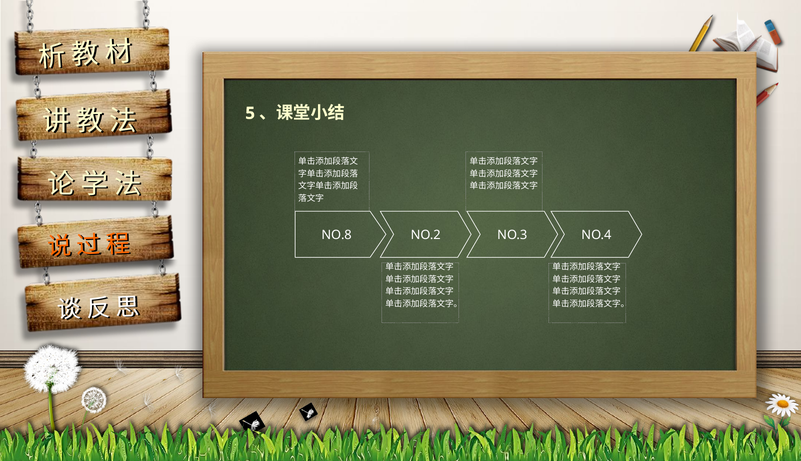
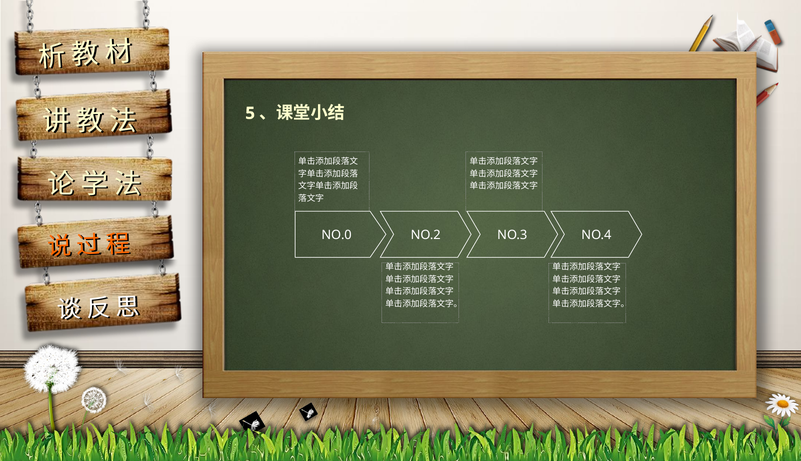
NO.8: NO.8 -> NO.0
